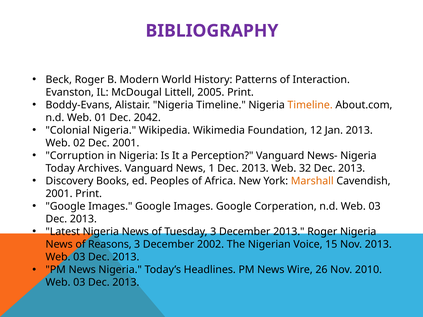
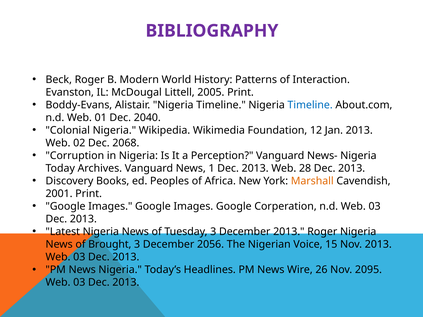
Timeline at (310, 105) colour: orange -> blue
2042: 2042 -> 2040
Dec 2001: 2001 -> 2068
32: 32 -> 28
Reasons: Reasons -> Brought
2002: 2002 -> 2056
2010: 2010 -> 2095
